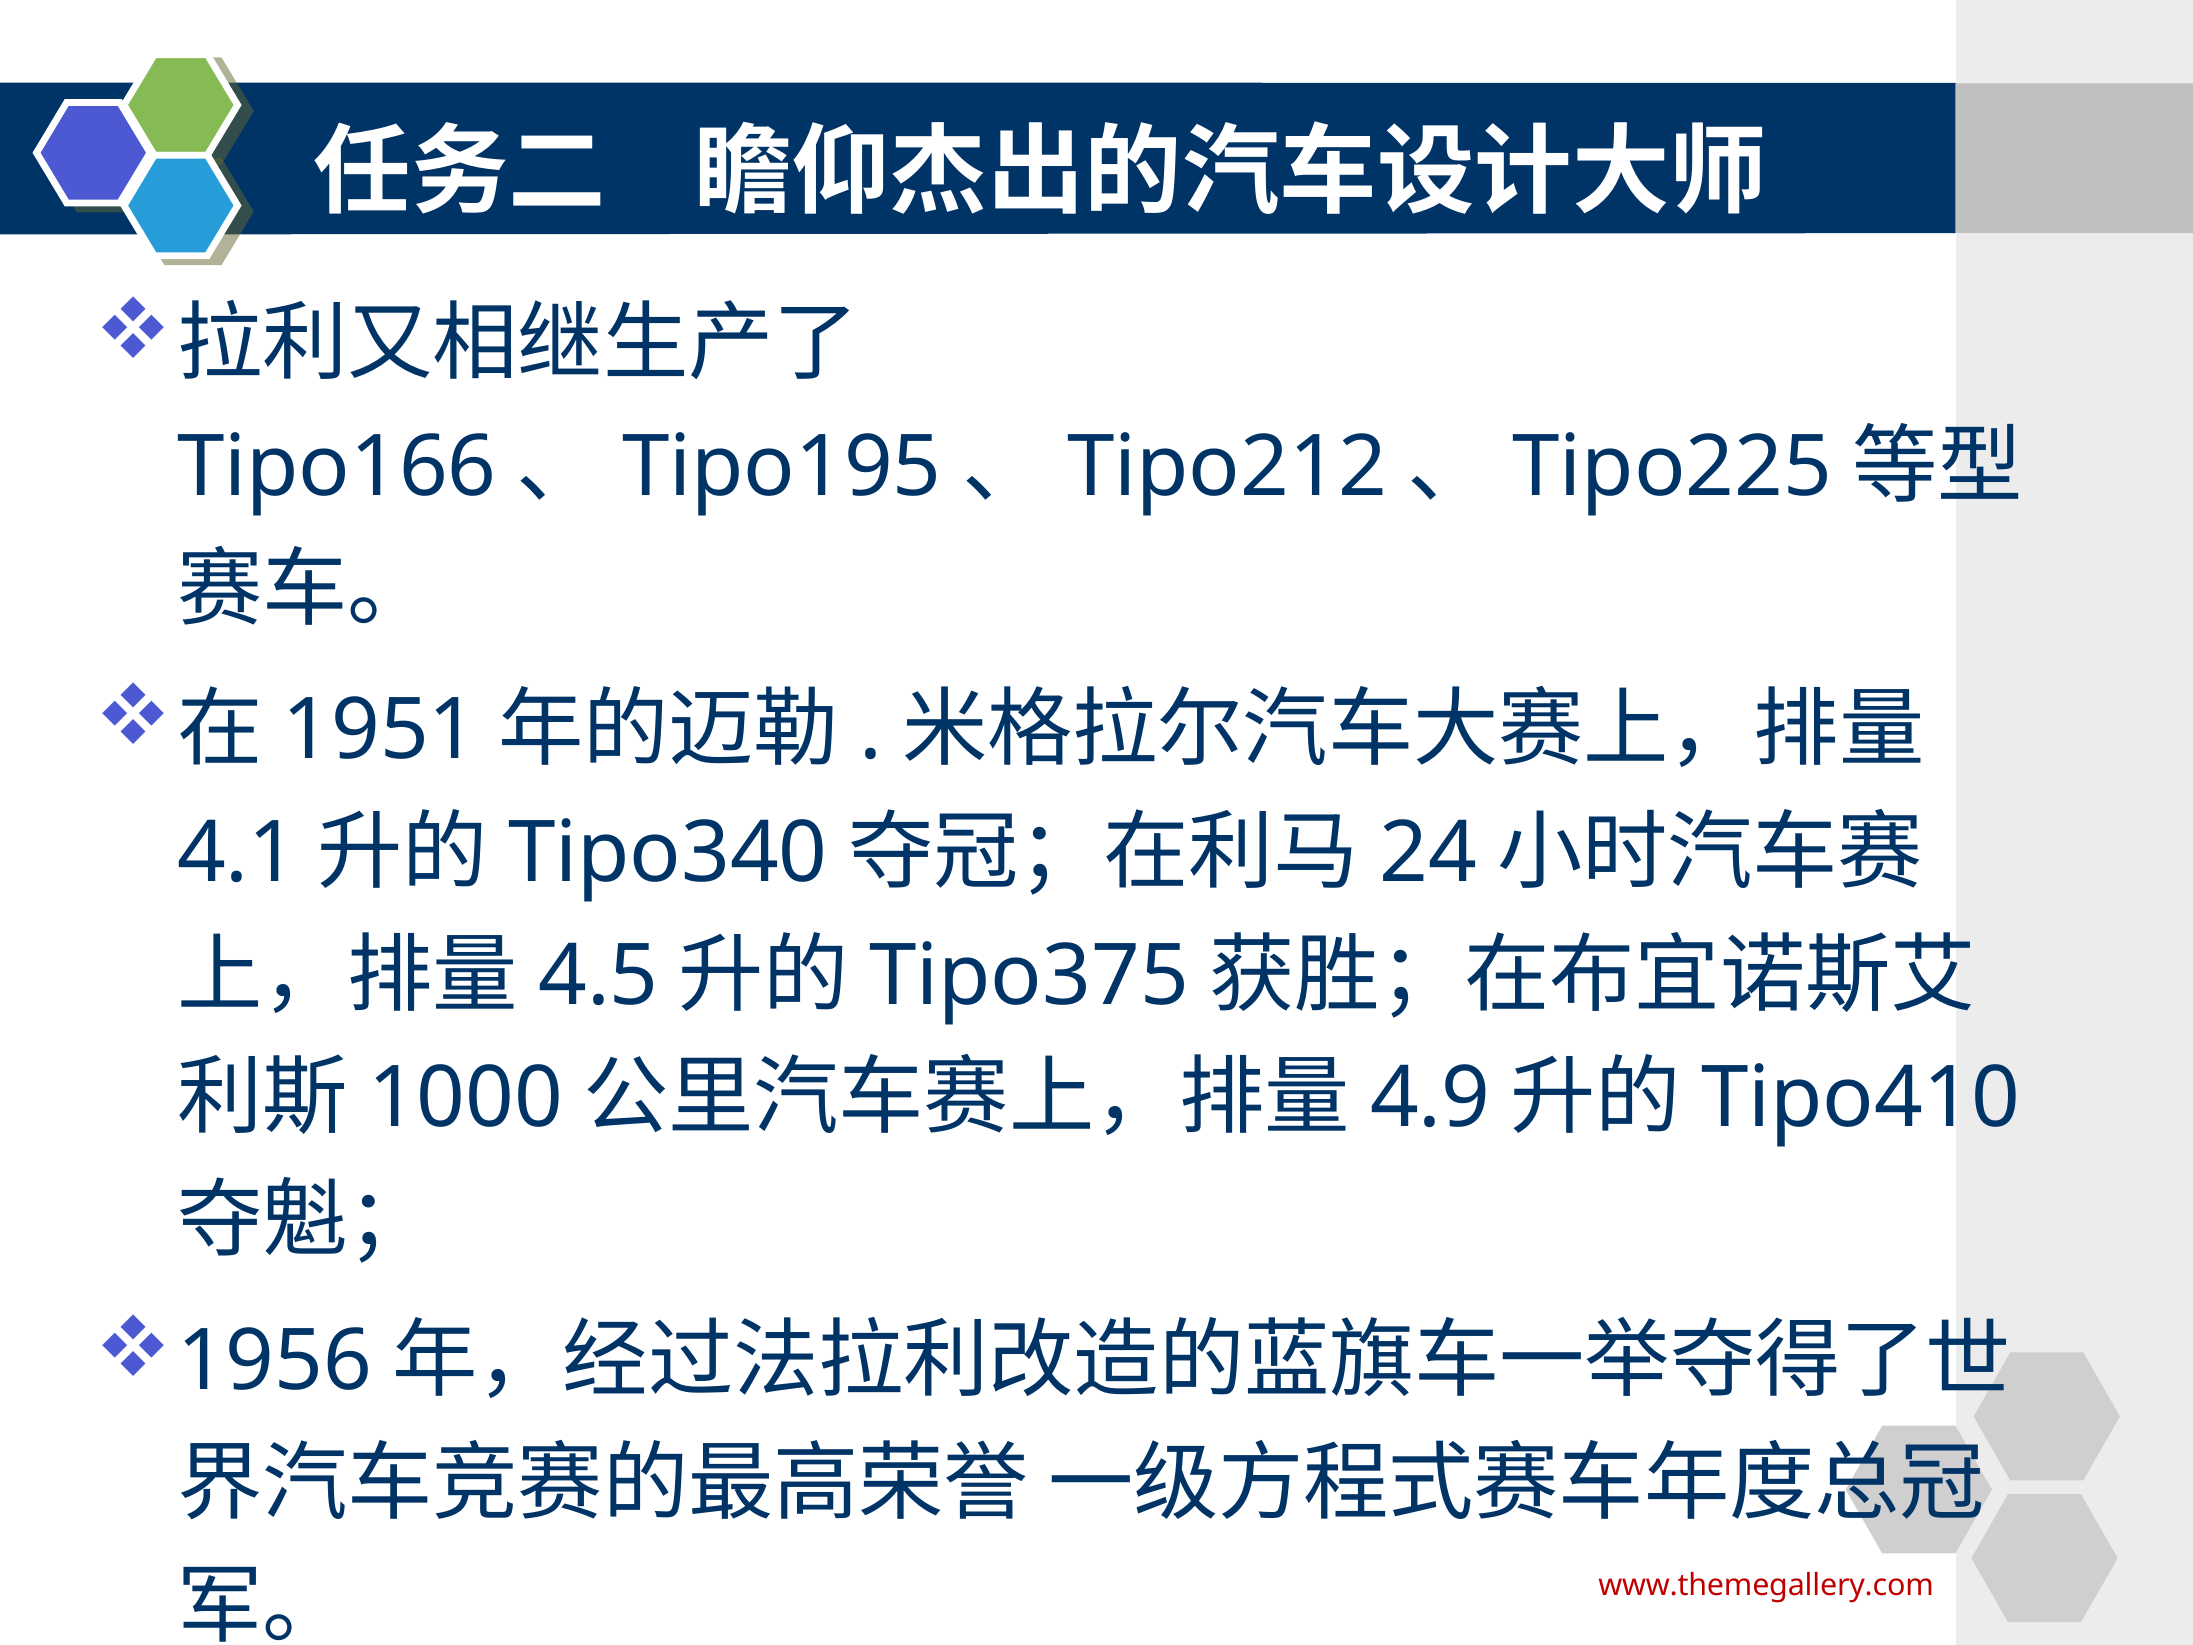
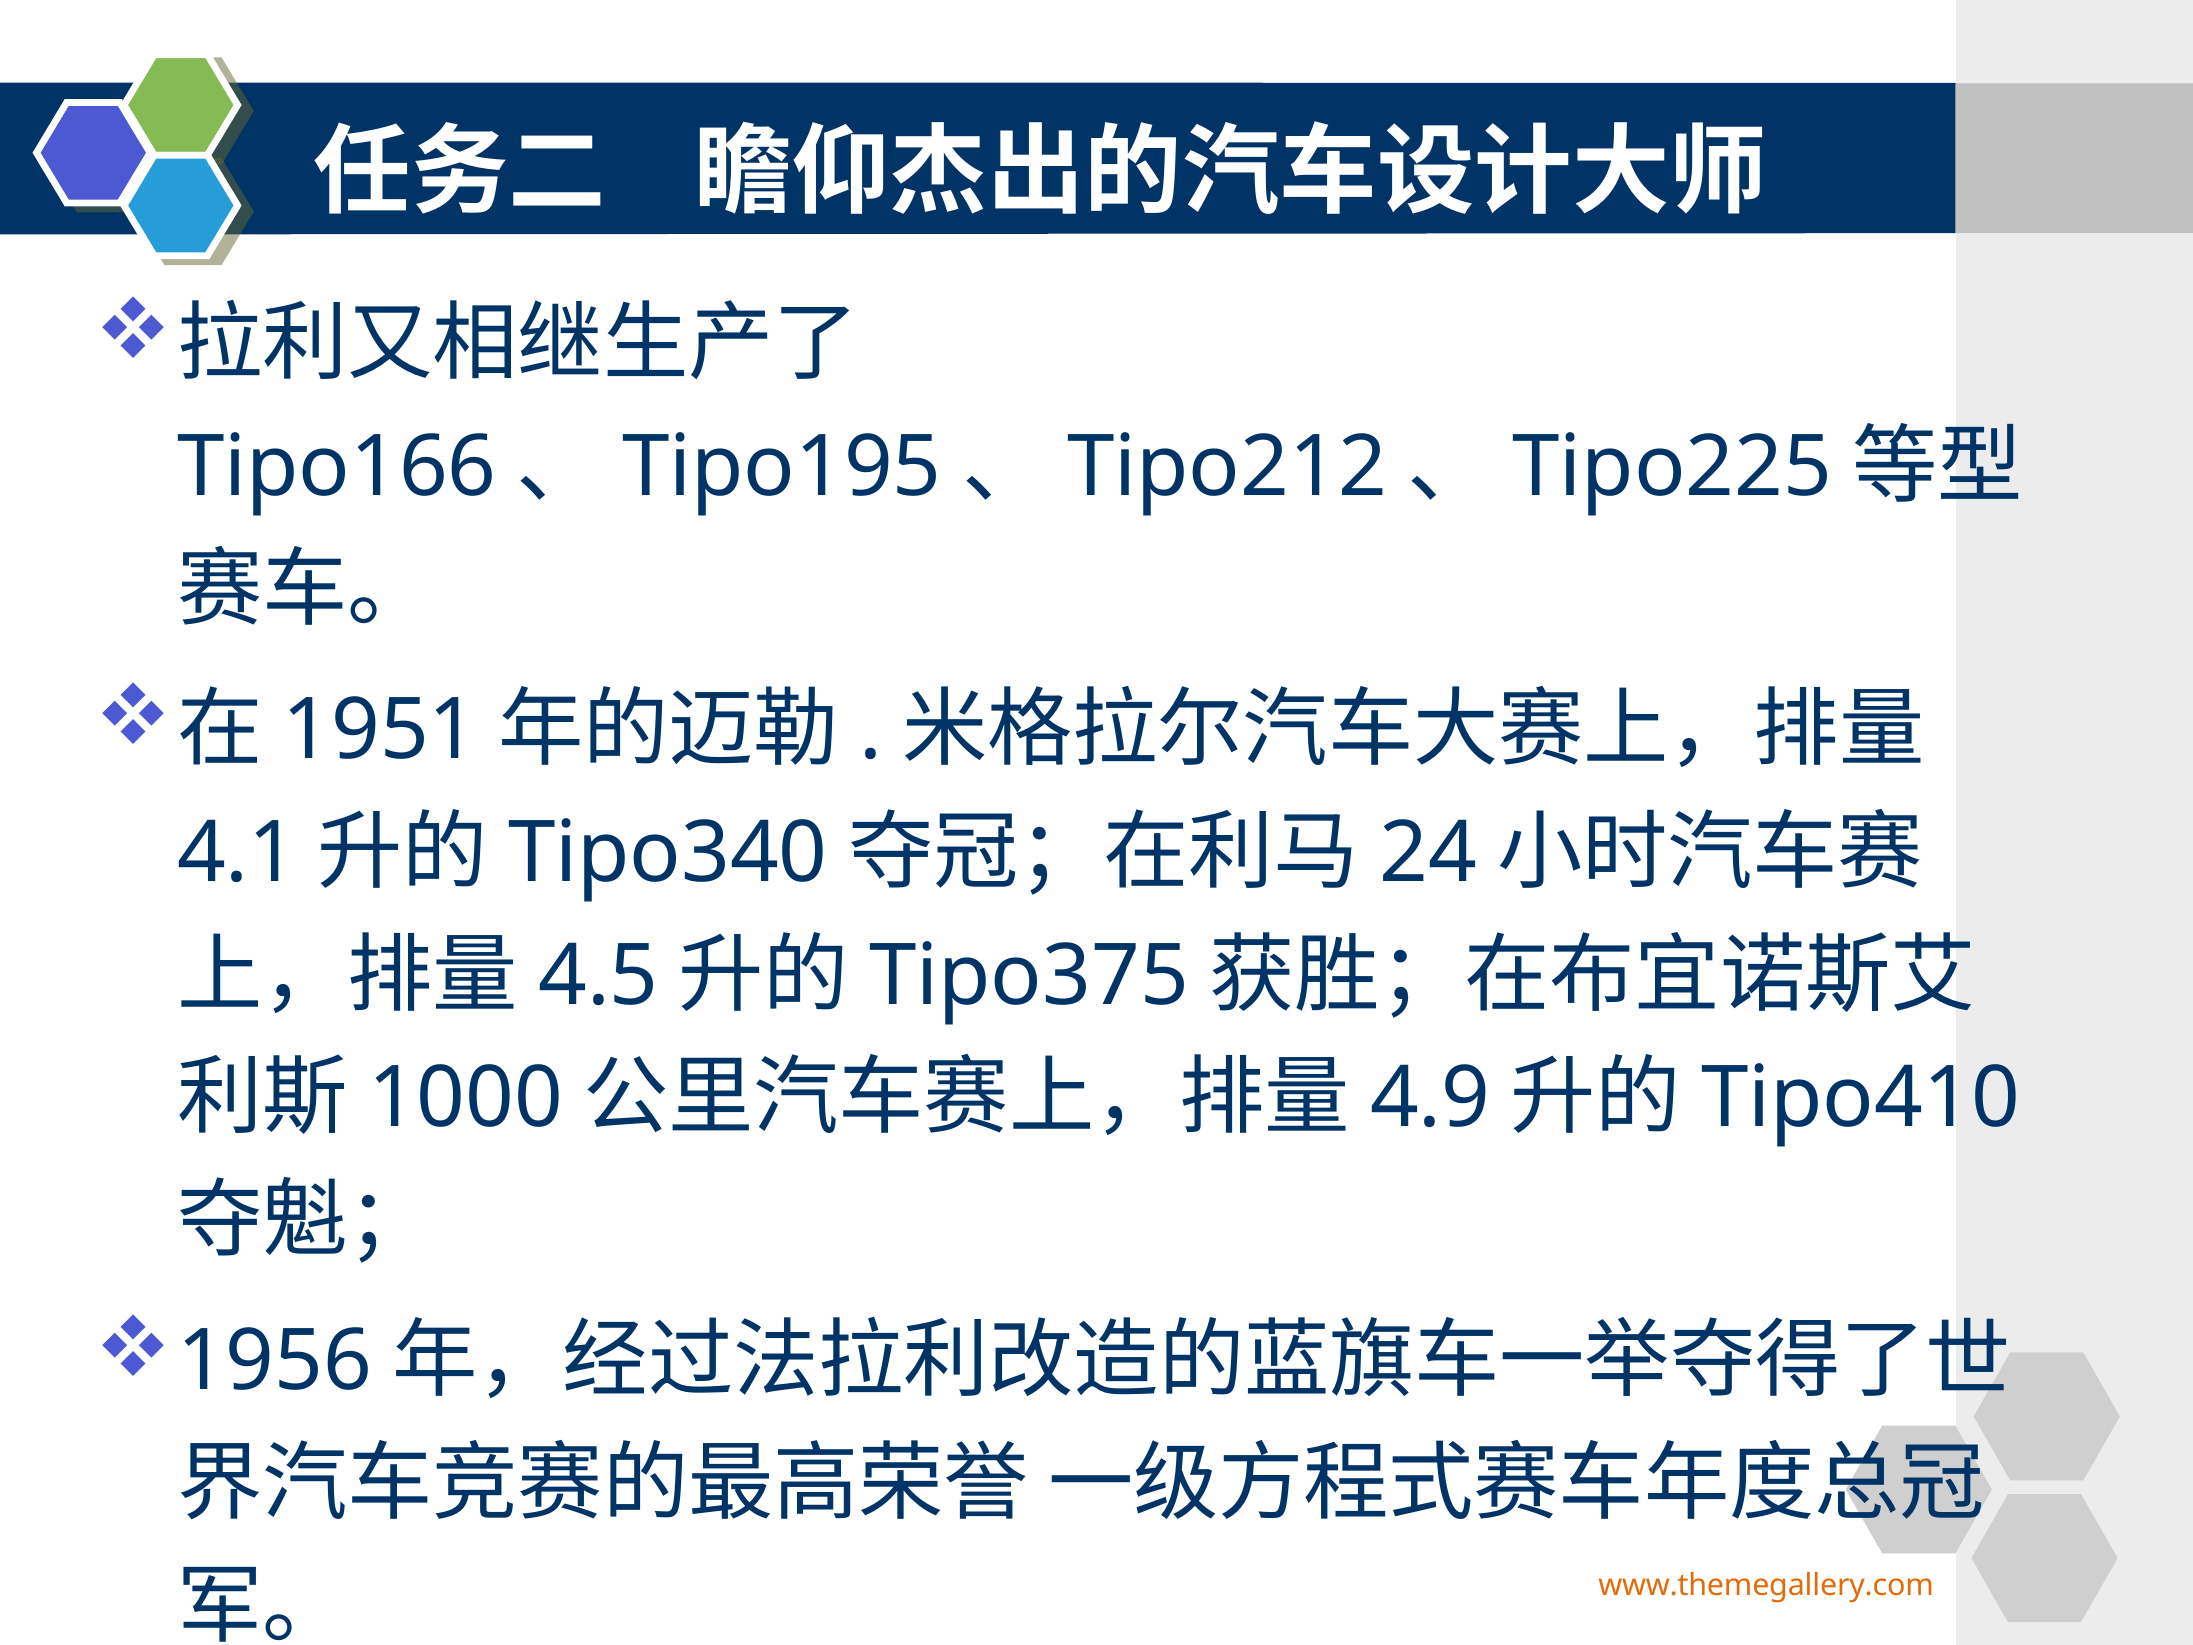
www.themegallery.com colour: red -> orange
